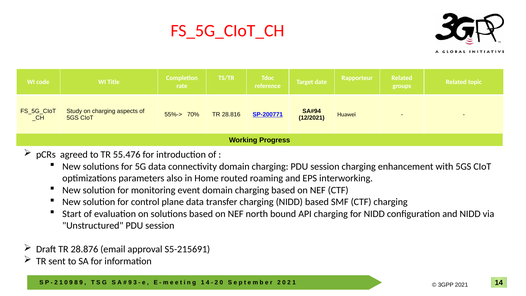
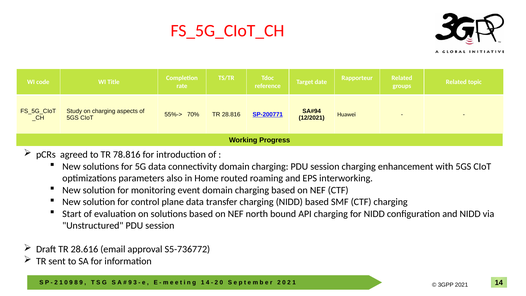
55.476: 55.476 -> 78.816
28.876: 28.876 -> 28.616
S5-215691: S5-215691 -> S5-736772
